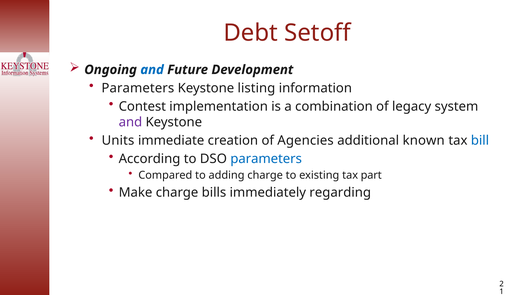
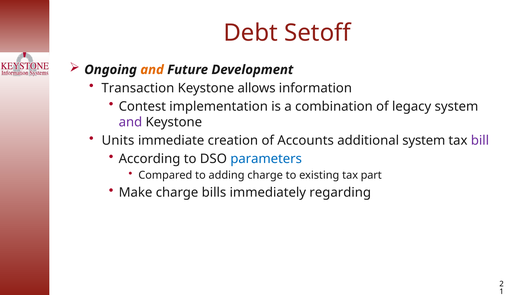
and at (152, 70) colour: blue -> orange
Parameters at (138, 88): Parameters -> Transaction
listing: listing -> allows
Agencies: Agencies -> Accounts
additional known: known -> system
bill colour: blue -> purple
